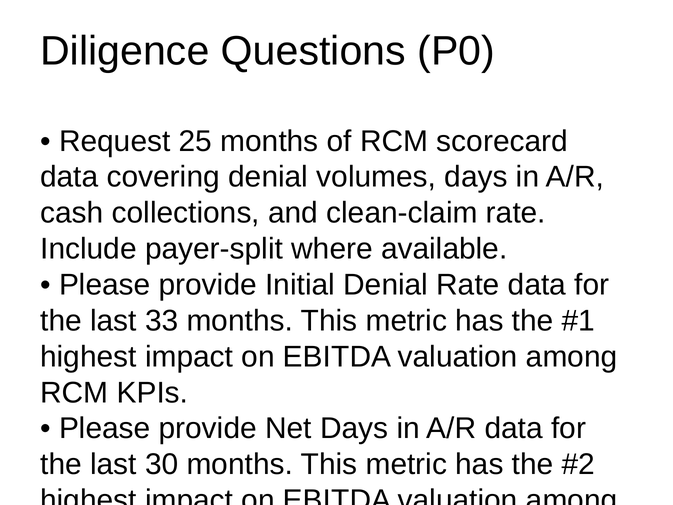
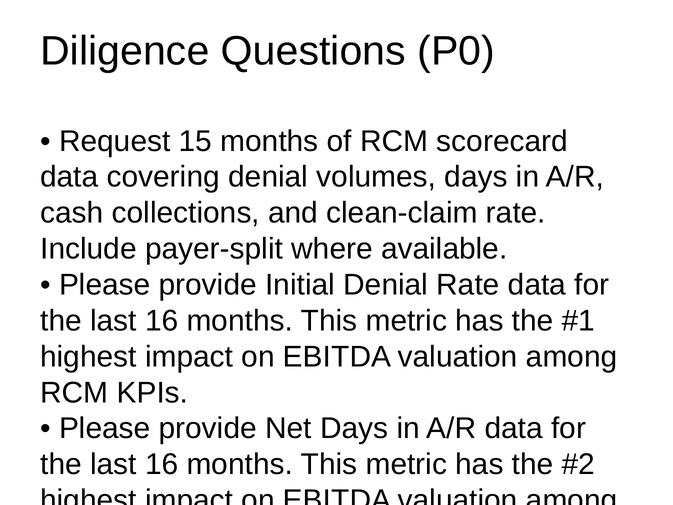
25: 25 -> 15
33 at (162, 321): 33 -> 16
30 at (162, 464): 30 -> 16
